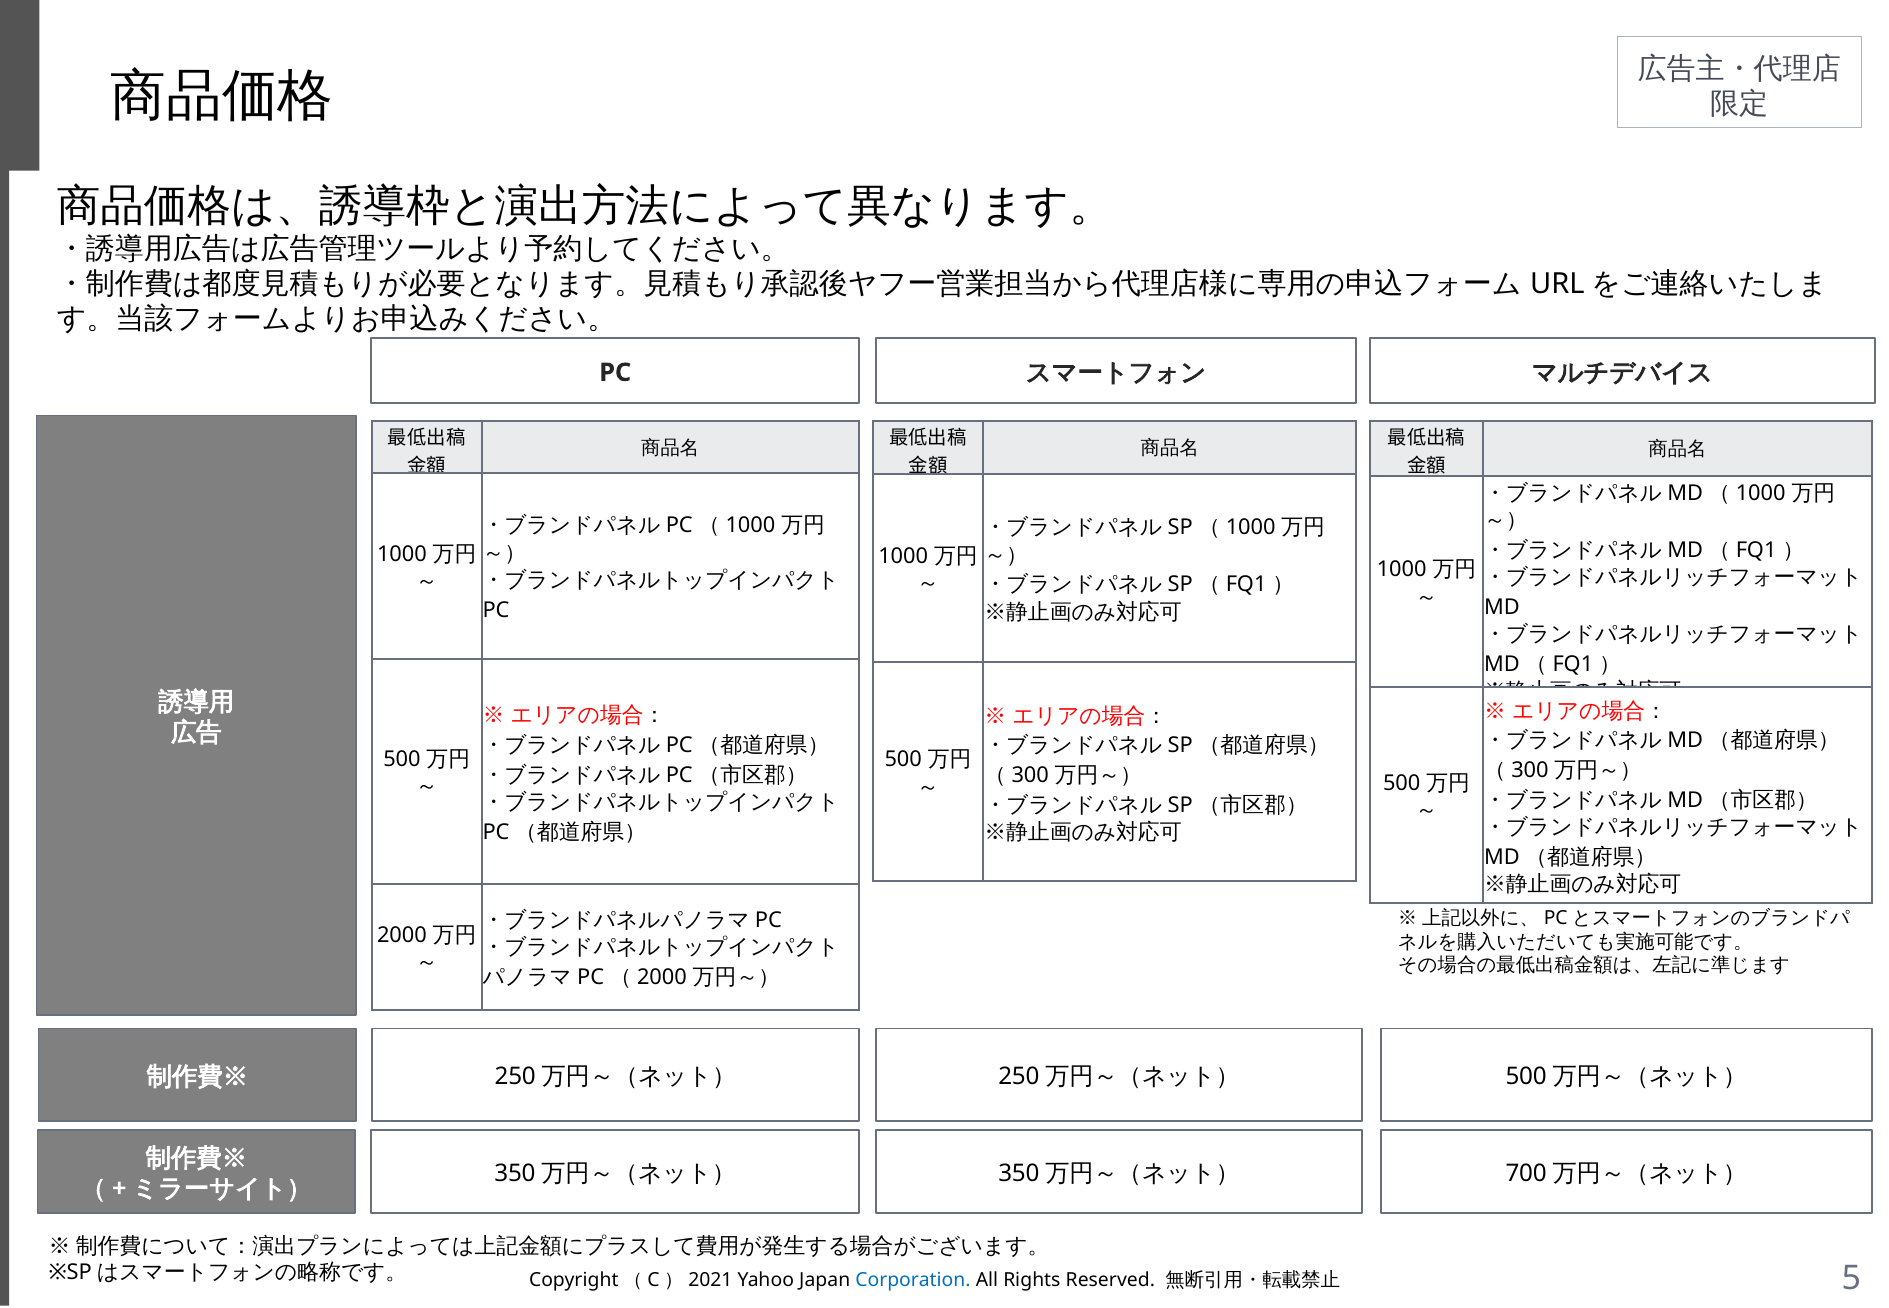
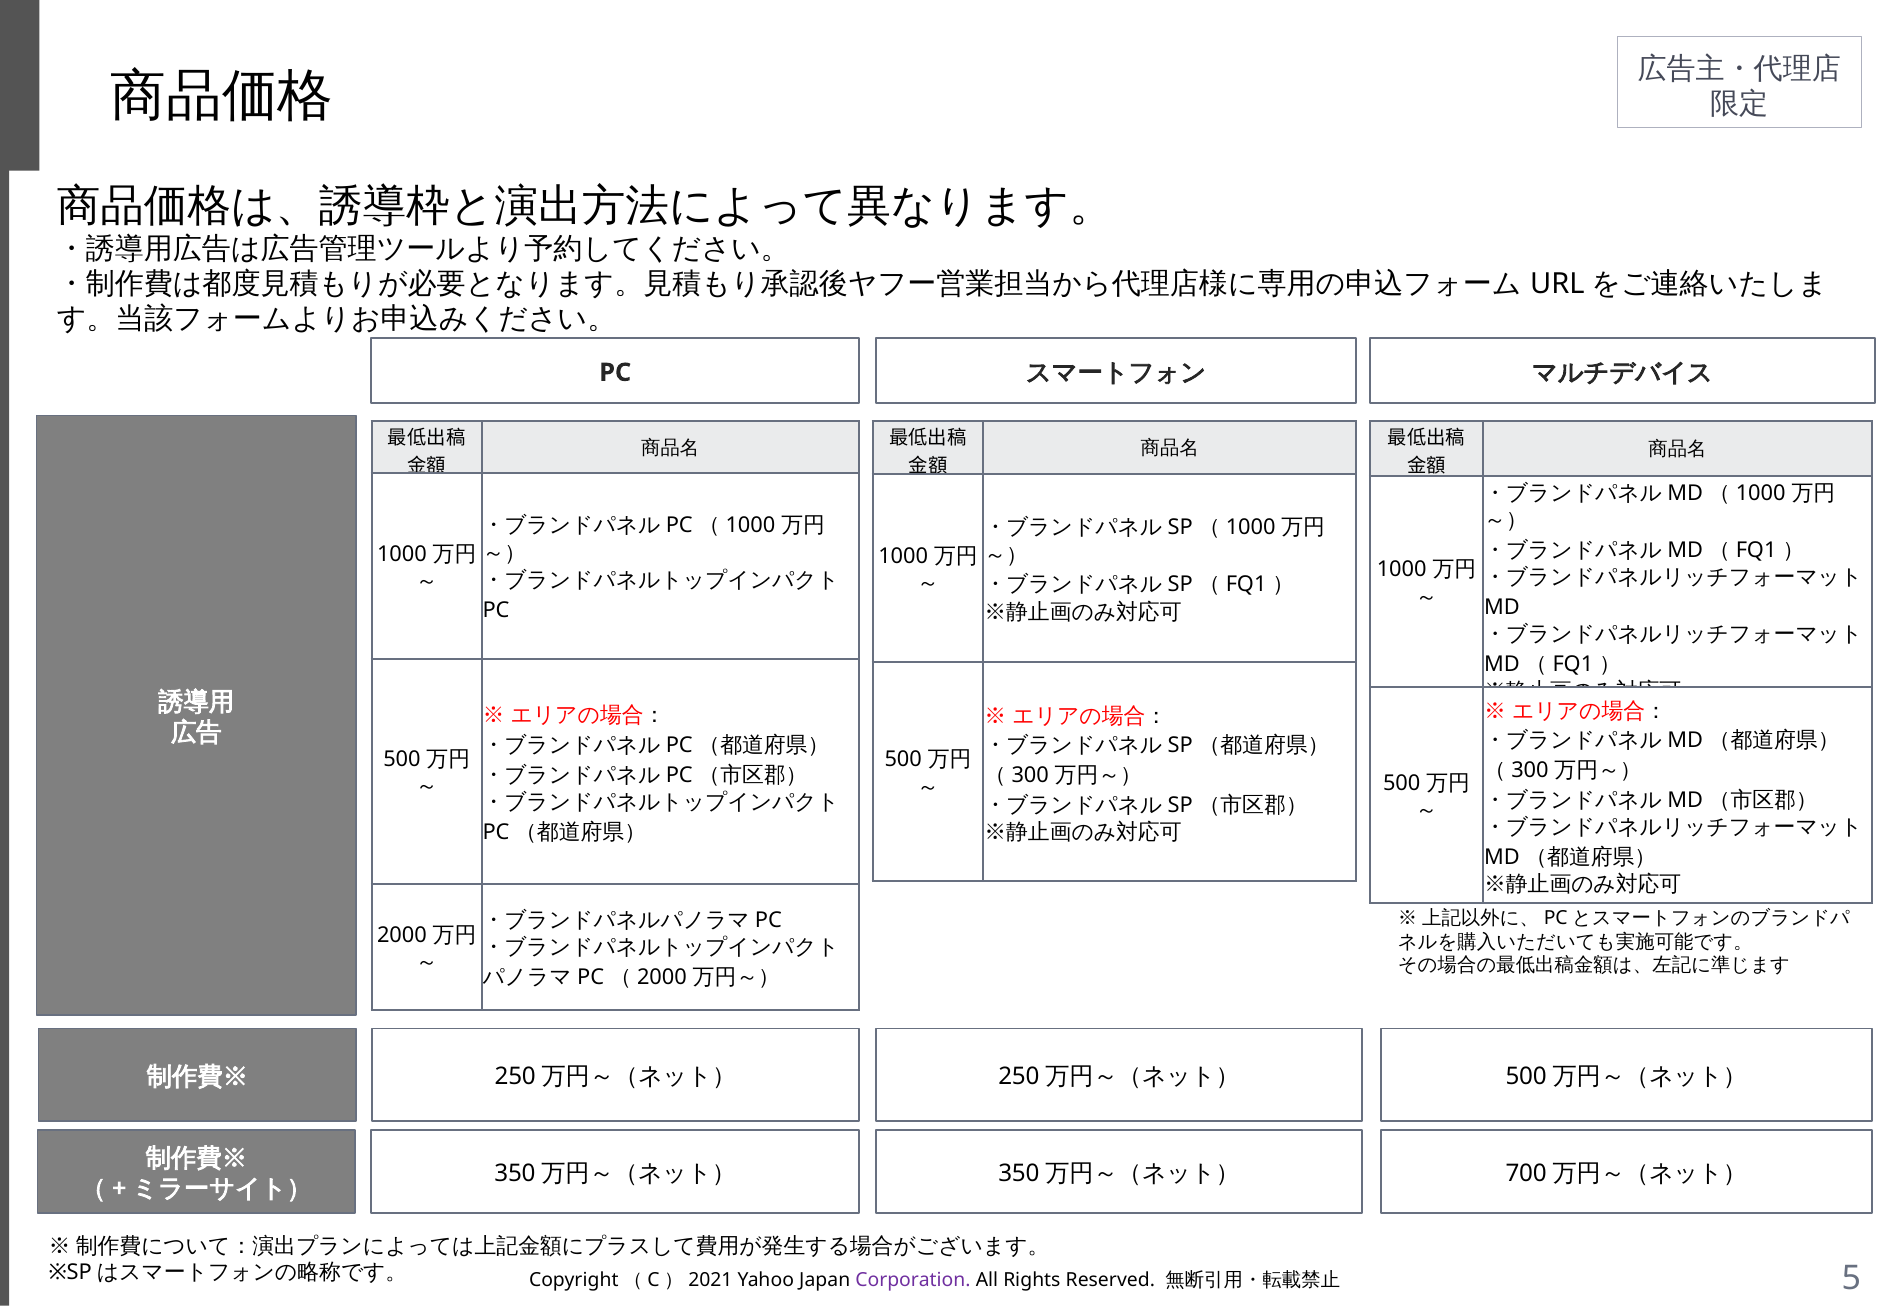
Corporation colour: blue -> purple
